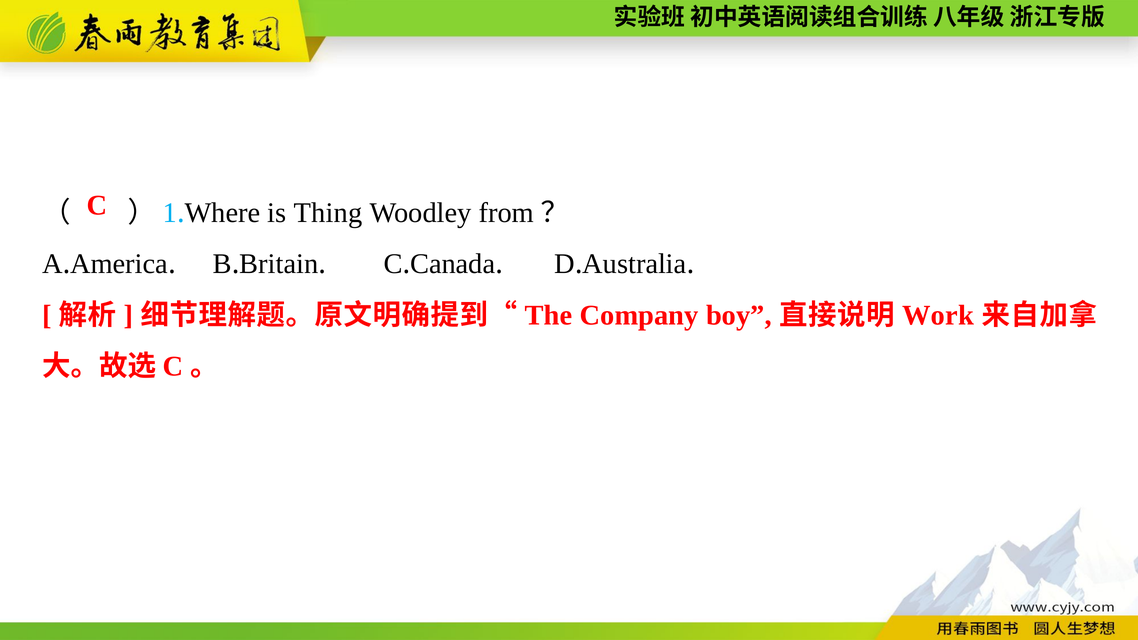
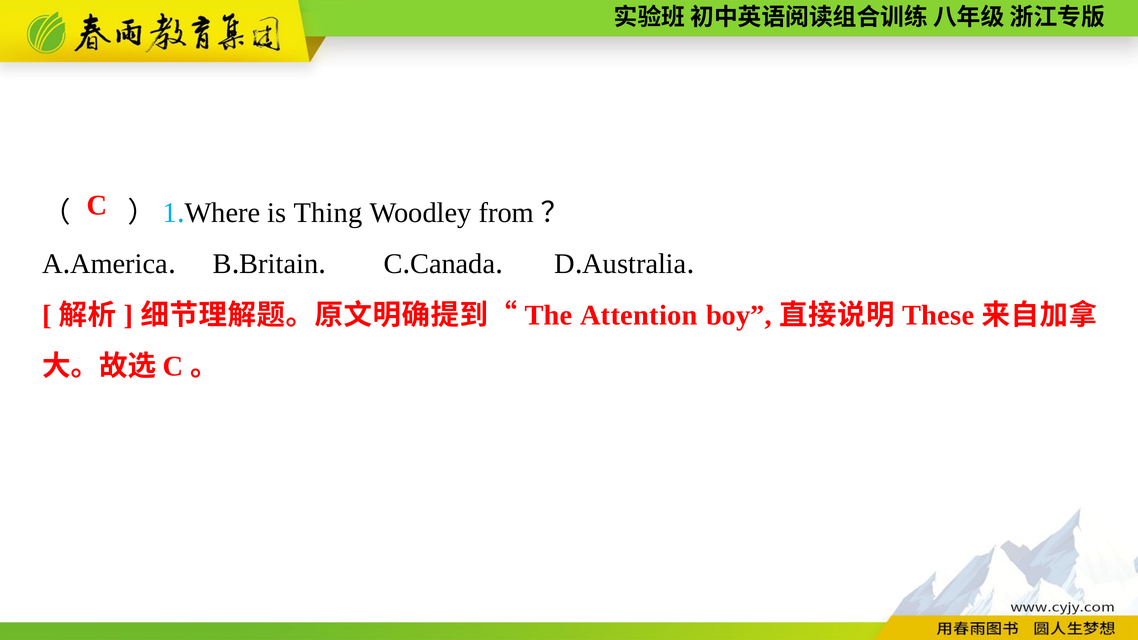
Company: Company -> Attention
Work: Work -> These
